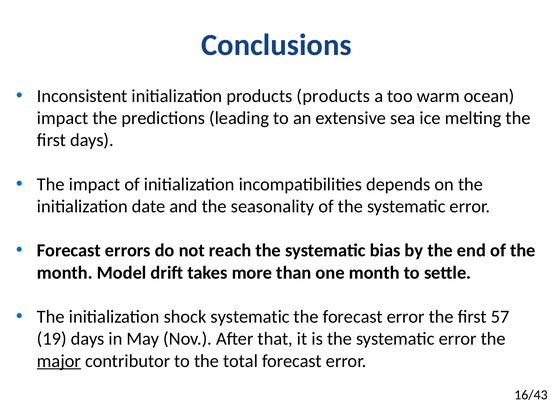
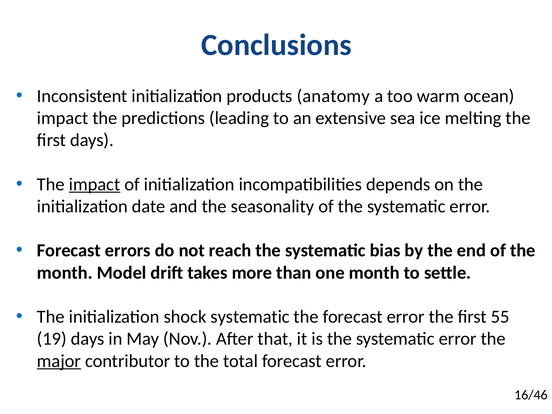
products products: products -> anatomy
impact at (95, 184) underline: none -> present
57: 57 -> 55
16/43: 16/43 -> 16/46
